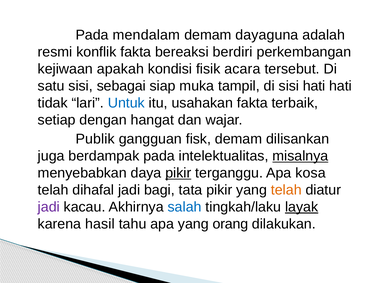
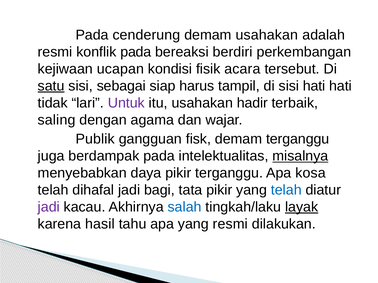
mendalam: mendalam -> cenderung
demam dayaguna: dayaguna -> usahakan
konflik fakta: fakta -> pada
apakah: apakah -> ucapan
satu underline: none -> present
muka: muka -> harus
Untuk colour: blue -> purple
usahakan fakta: fakta -> hadir
setiap: setiap -> saling
hangat: hangat -> agama
demam dilisankan: dilisankan -> terganggu
pikir at (178, 173) underline: present -> none
telah at (286, 190) colour: orange -> blue
yang orang: orang -> resmi
